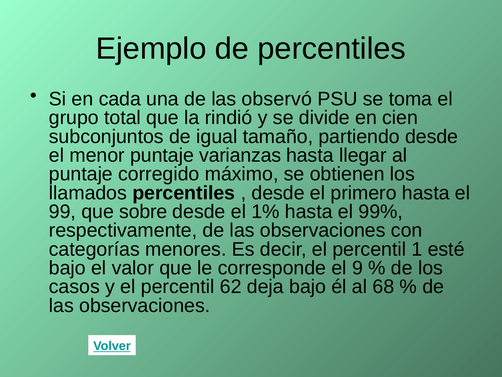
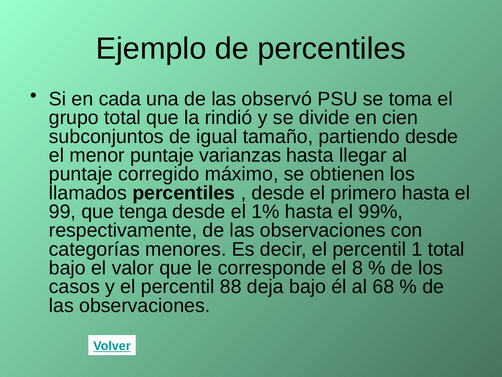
sobre: sobre -> tenga
1 esté: esté -> total
9: 9 -> 8
62: 62 -> 88
